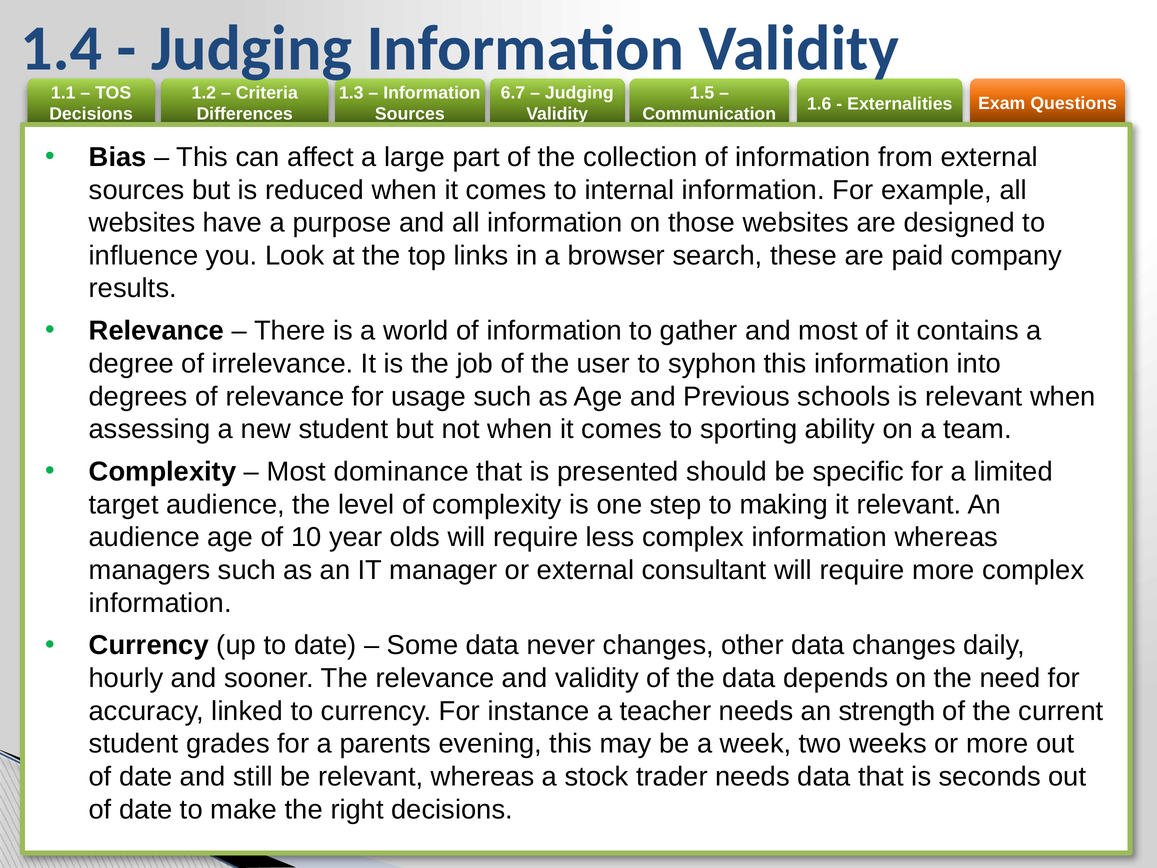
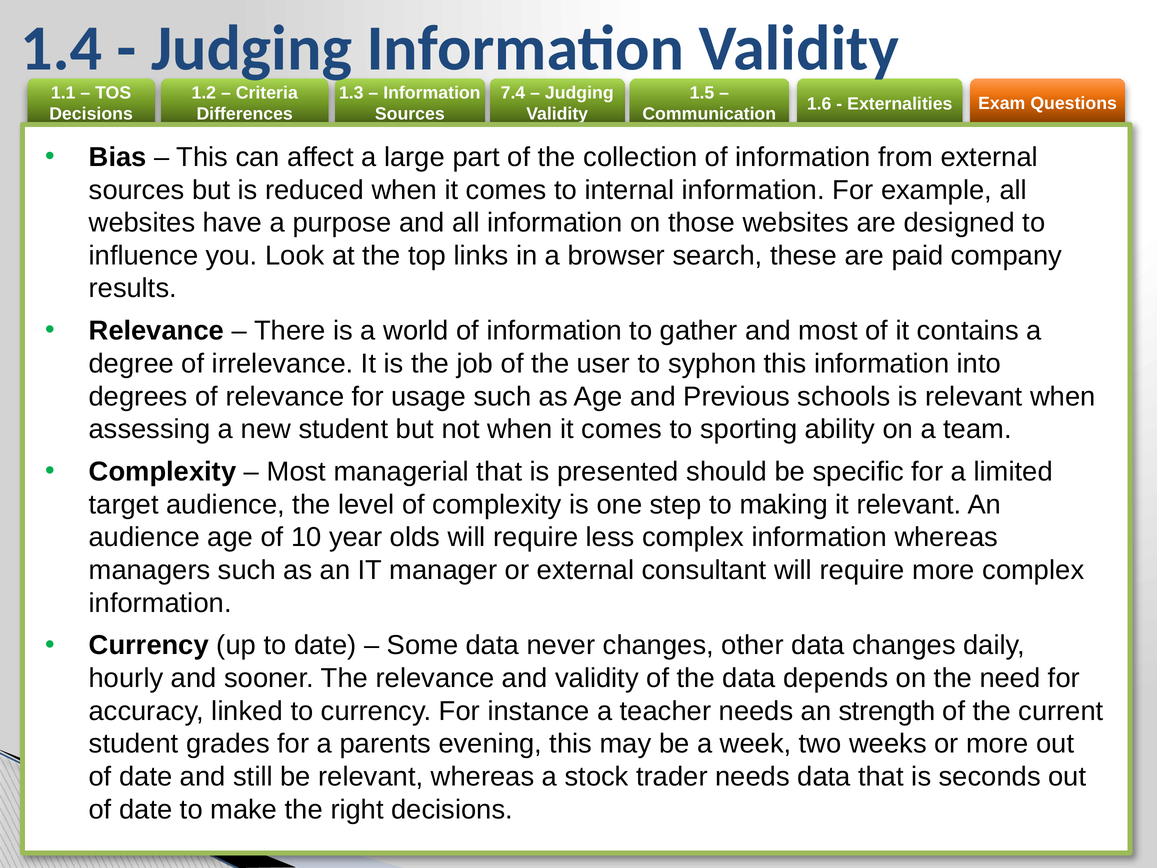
6.7: 6.7 -> 7.4
dominance: dominance -> managerial
